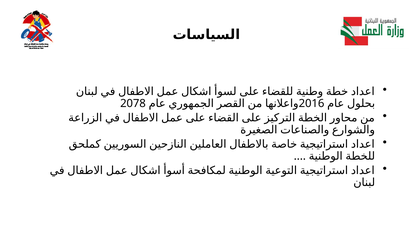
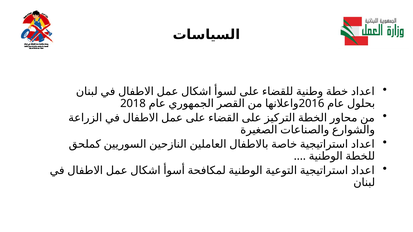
2078: 2078 -> 2018
